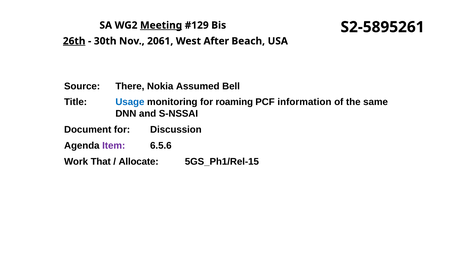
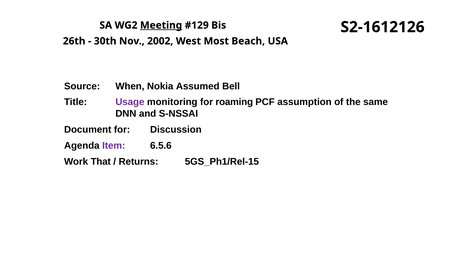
S2-5895261: S2-5895261 -> S2-1612126
26th underline: present -> none
2061: 2061 -> 2002
After: After -> Most
There: There -> When
Usage colour: blue -> purple
information: information -> assumption
Allocate: Allocate -> Returns
